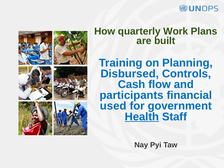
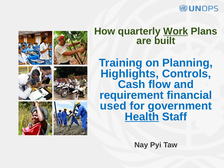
Work underline: none -> present
Disbursed: Disbursed -> Highlights
participants: participants -> requirement
